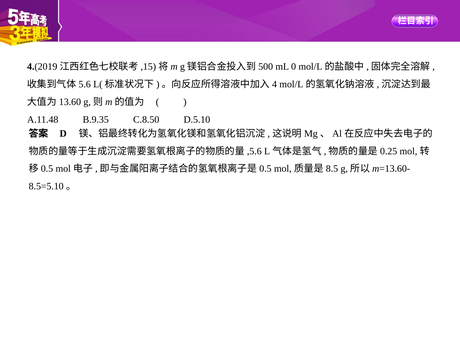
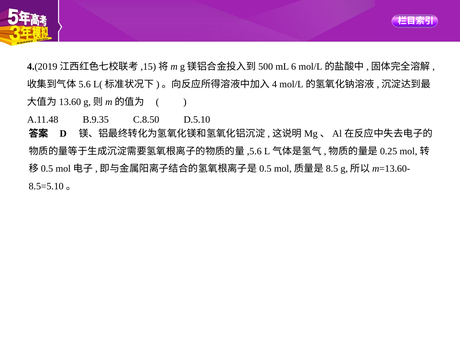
0: 0 -> 6
